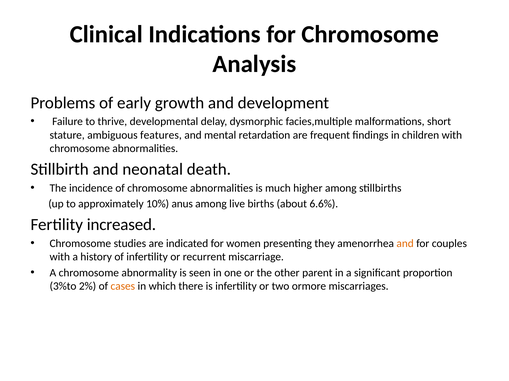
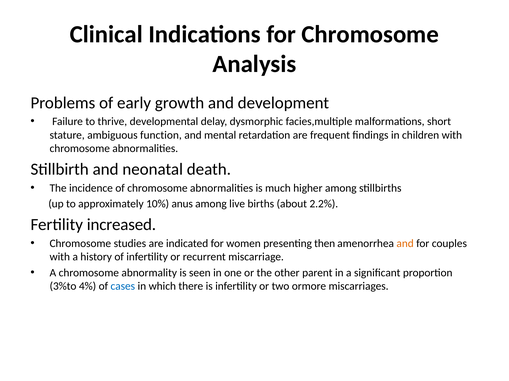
features: features -> function
6.6%: 6.6% -> 2.2%
they: they -> then
2%: 2% -> 4%
cases colour: orange -> blue
